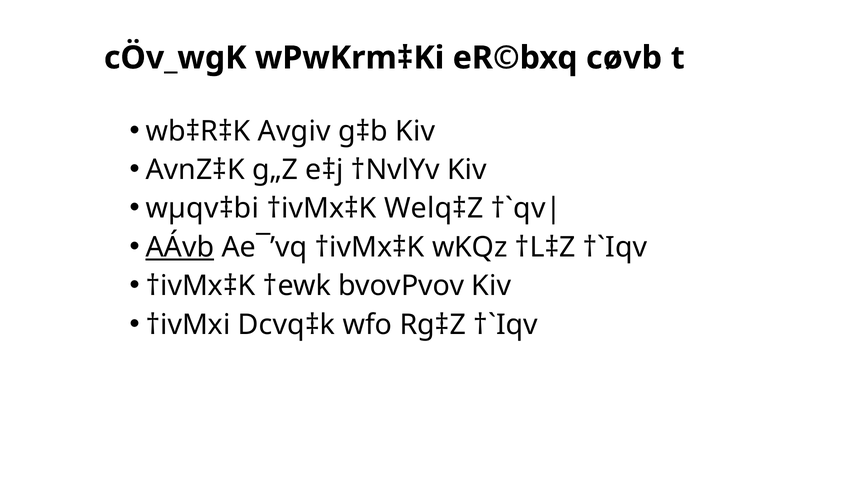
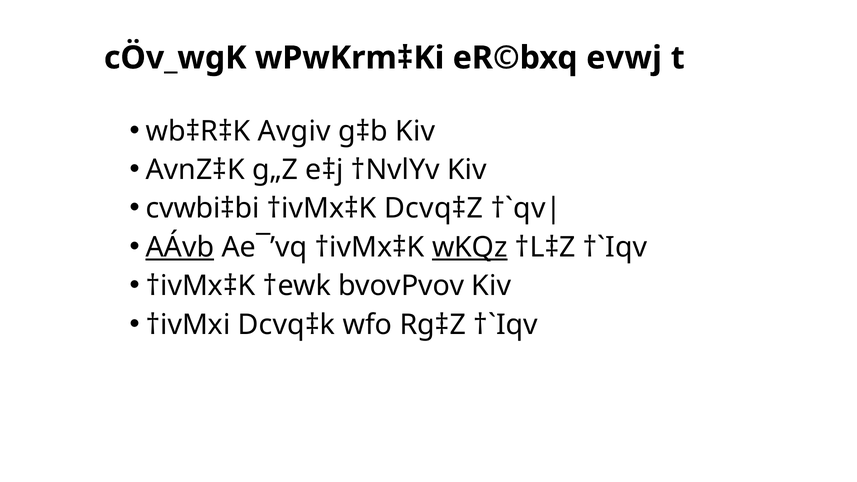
cøvb: cøvb -> evwj
wµqv‡bi: wµqv‡bi -> cvwbi‡bi
Welq‡Z: Welq‡Z -> Dcvq‡Z
wKQz underline: none -> present
